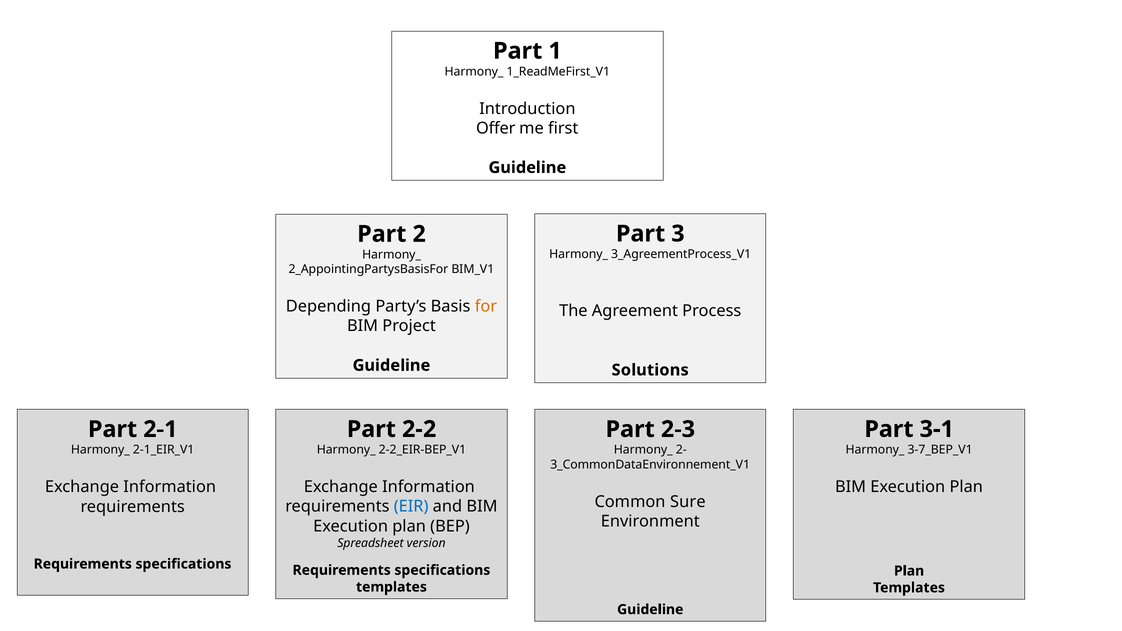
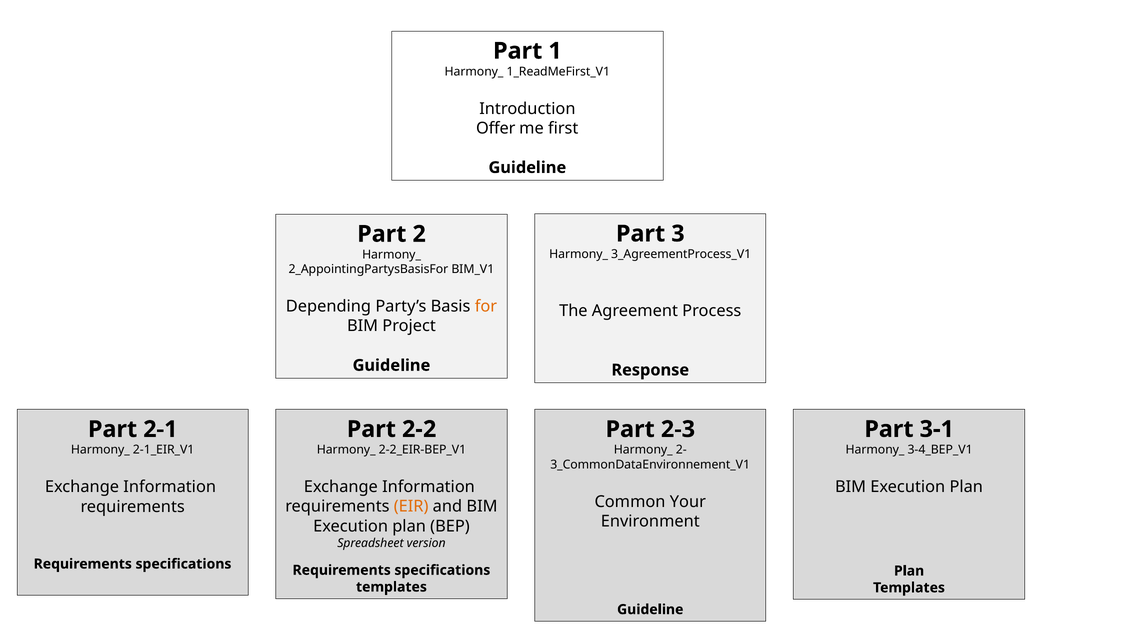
Solutions: Solutions -> Response
3-7_BEP_V1: 3-7_BEP_V1 -> 3-4_BEP_V1
Sure: Sure -> Your
EIR colour: blue -> orange
